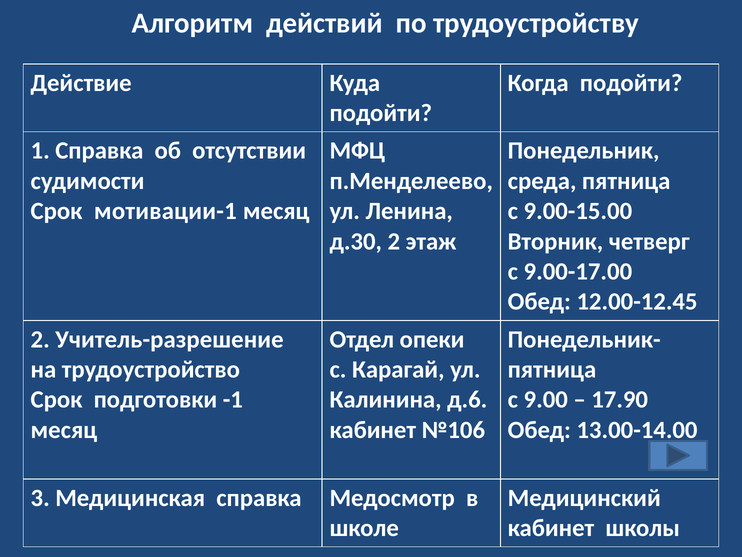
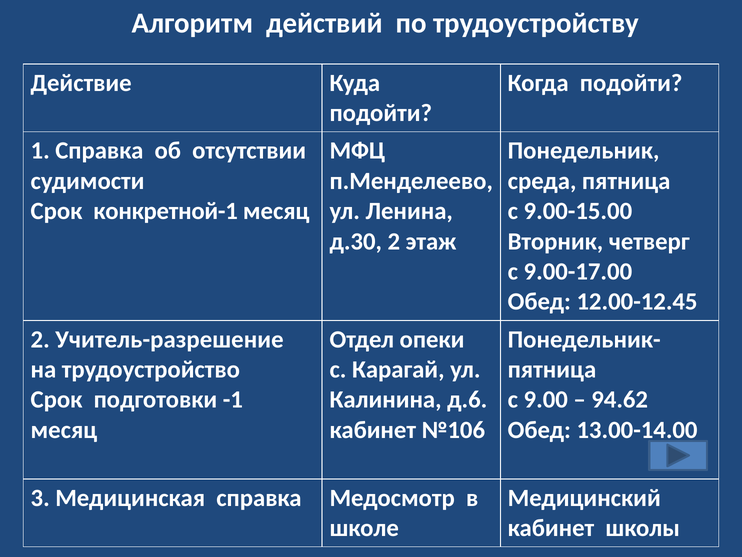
мотивации-1: мотивации-1 -> конкретной-1
17.90: 17.90 -> 94.62
